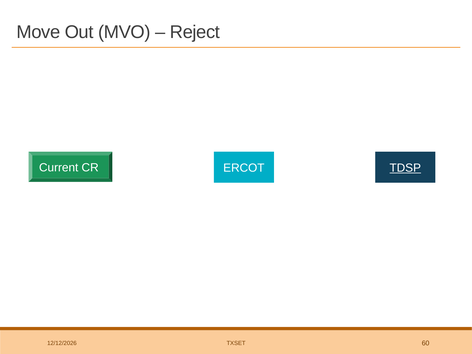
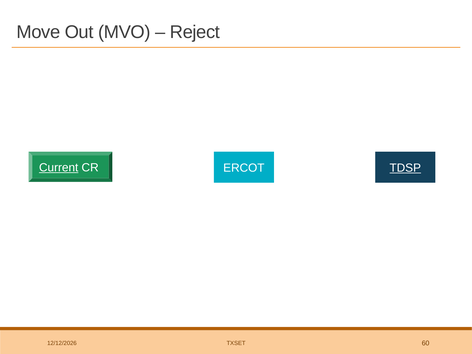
Current underline: none -> present
